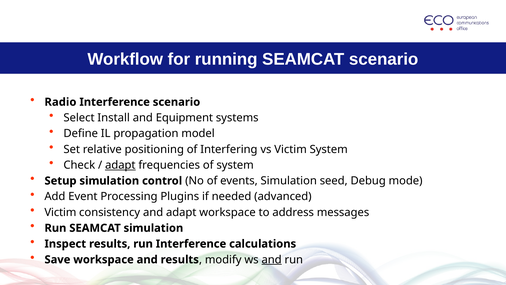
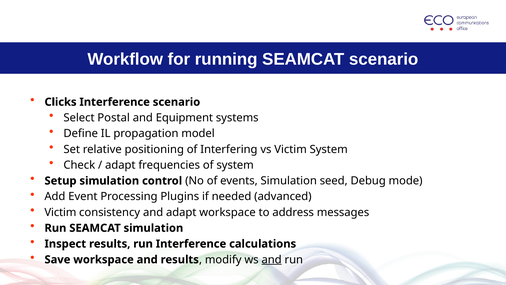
Radio: Radio -> Clicks
Install: Install -> Postal
adapt at (120, 165) underline: present -> none
